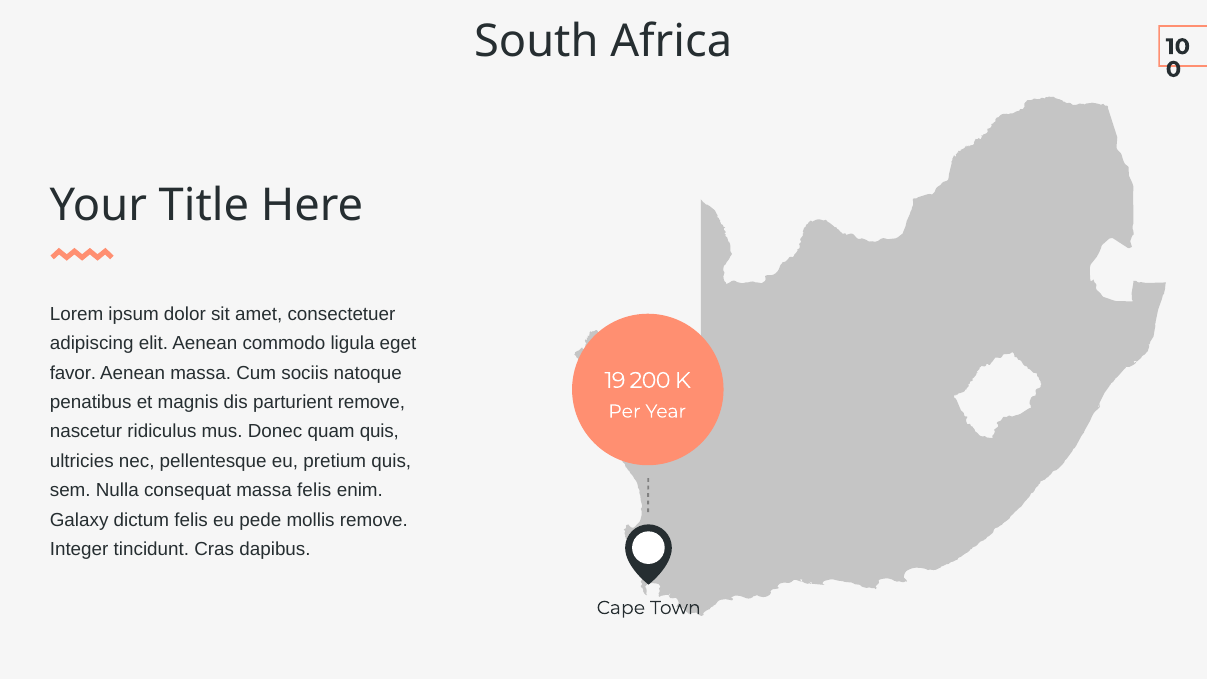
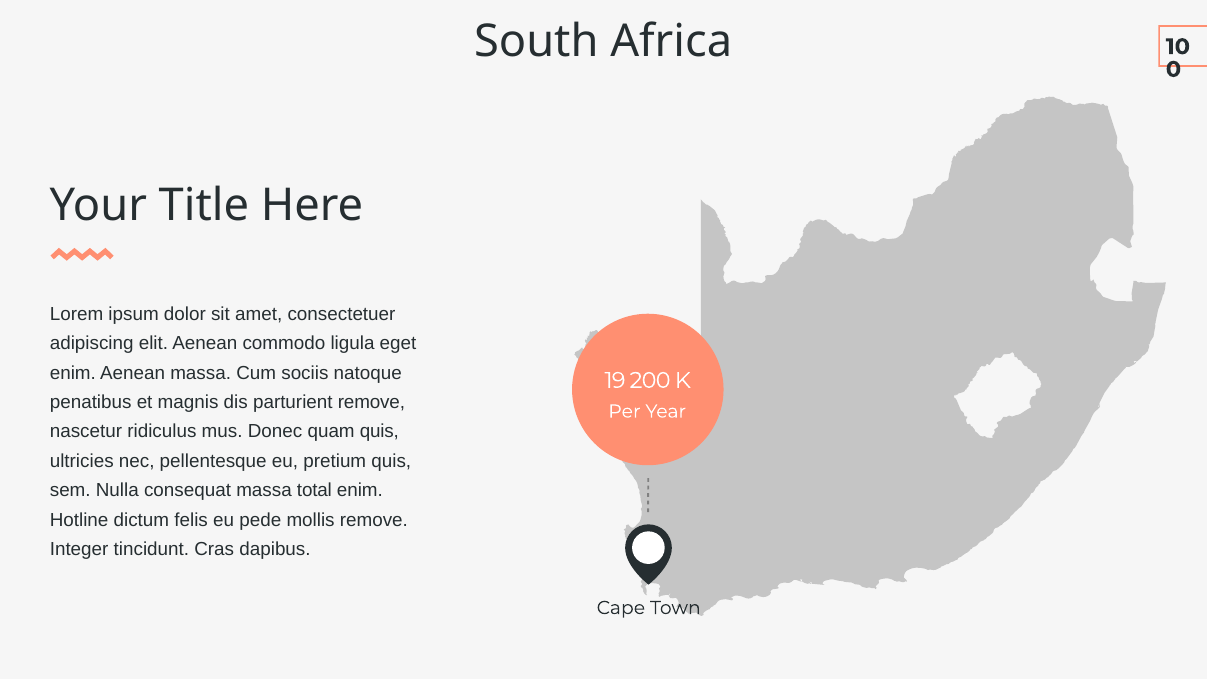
favor at (73, 373): favor -> enim
massa felis: felis -> total
Galaxy: Galaxy -> Hotline
